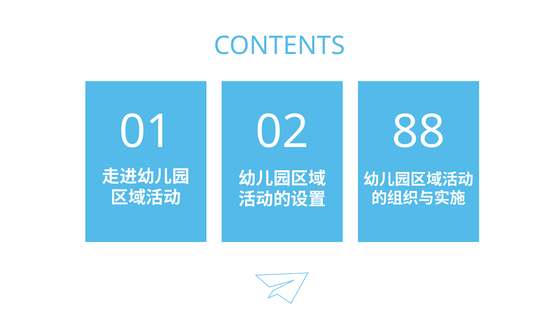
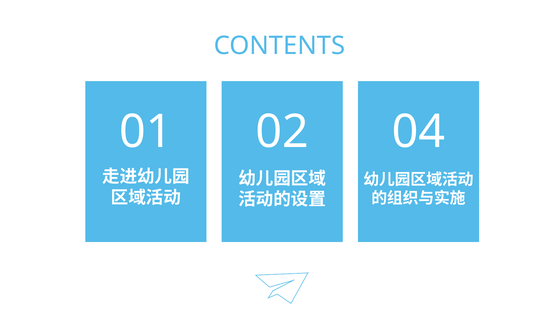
88: 88 -> 04
